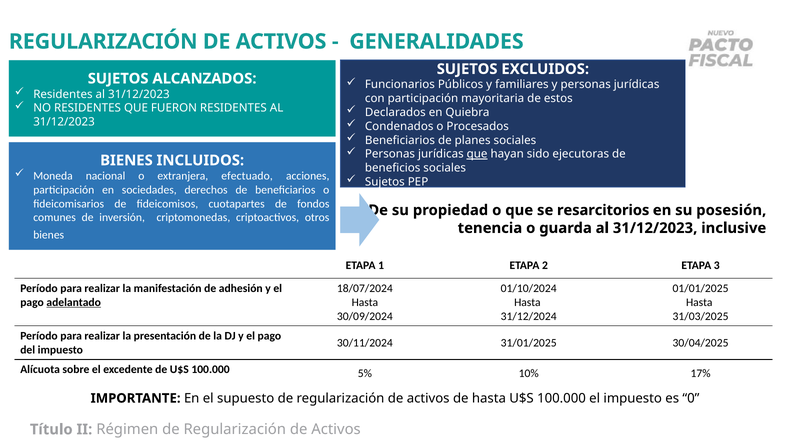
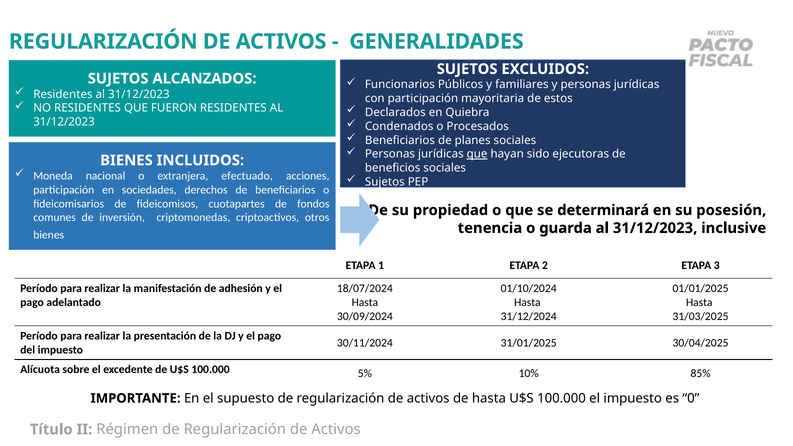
resarcitorios: resarcitorios -> determinará
adelantado underline: present -> none
17%: 17% -> 85%
